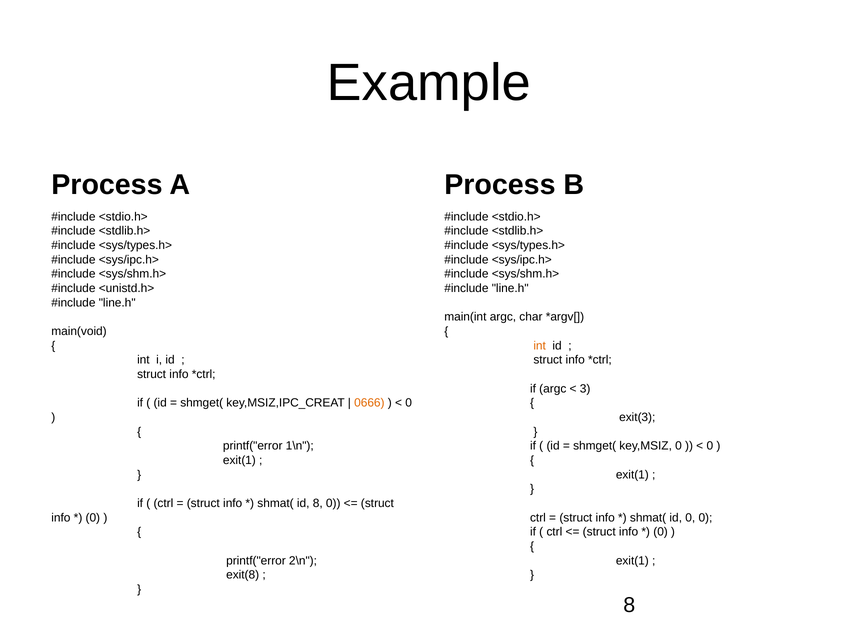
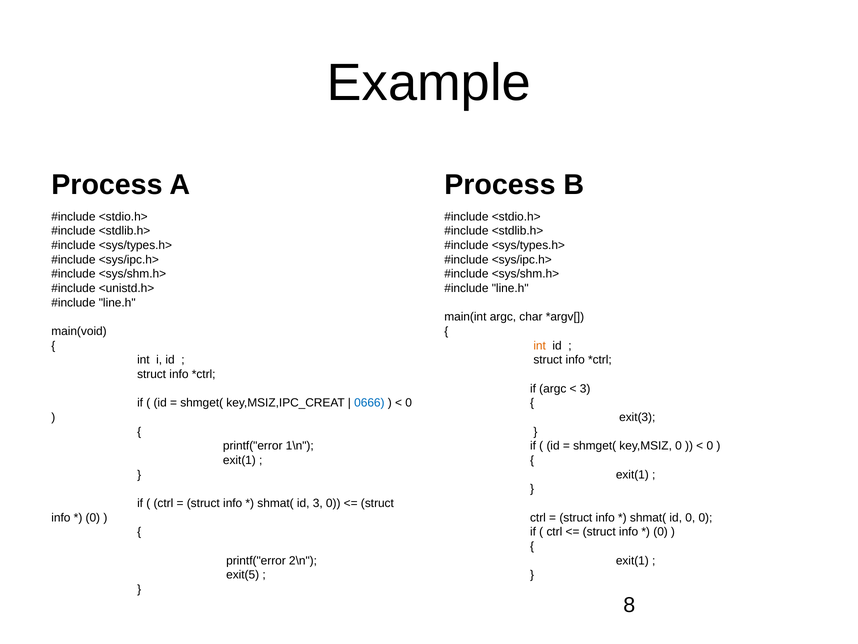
0666 colour: orange -> blue
id 8: 8 -> 3
exit(8: exit(8 -> exit(5
